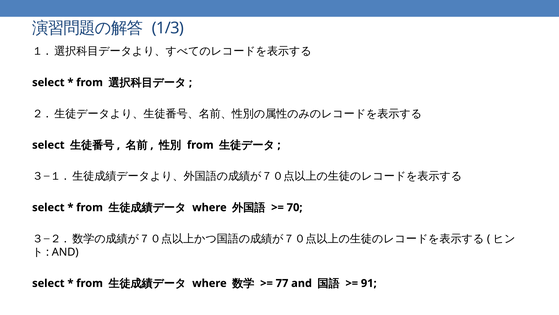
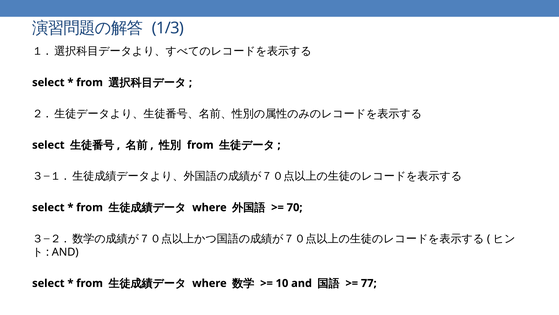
77: 77 -> 10
91: 91 -> 77
